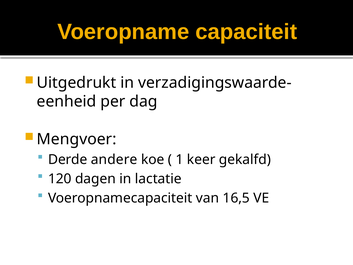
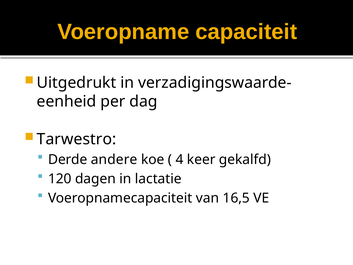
Mengvoer: Mengvoer -> Tarwestro
1: 1 -> 4
